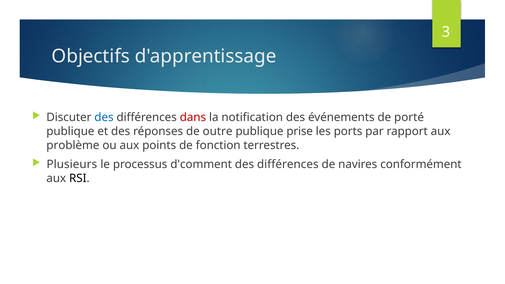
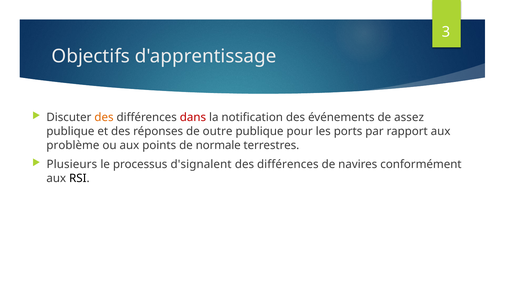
des at (104, 117) colour: blue -> orange
porté: porté -> assez
prise: prise -> pour
fonction: fonction -> normale
d'comment: d'comment -> d'signalent
